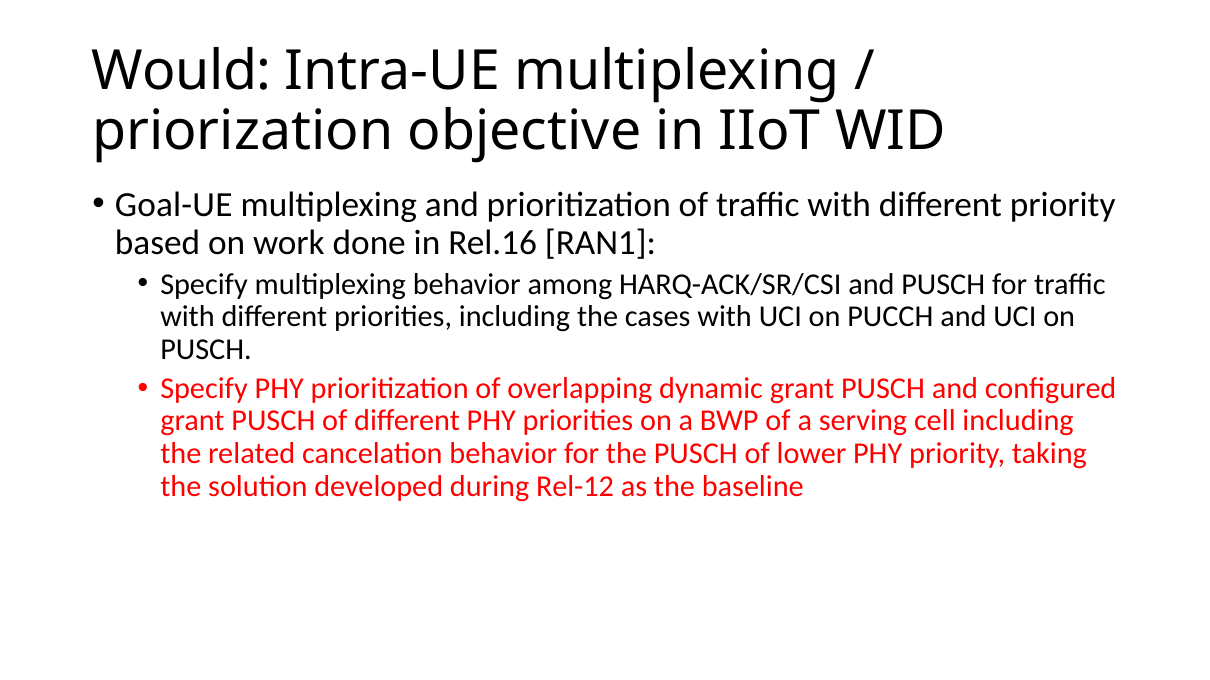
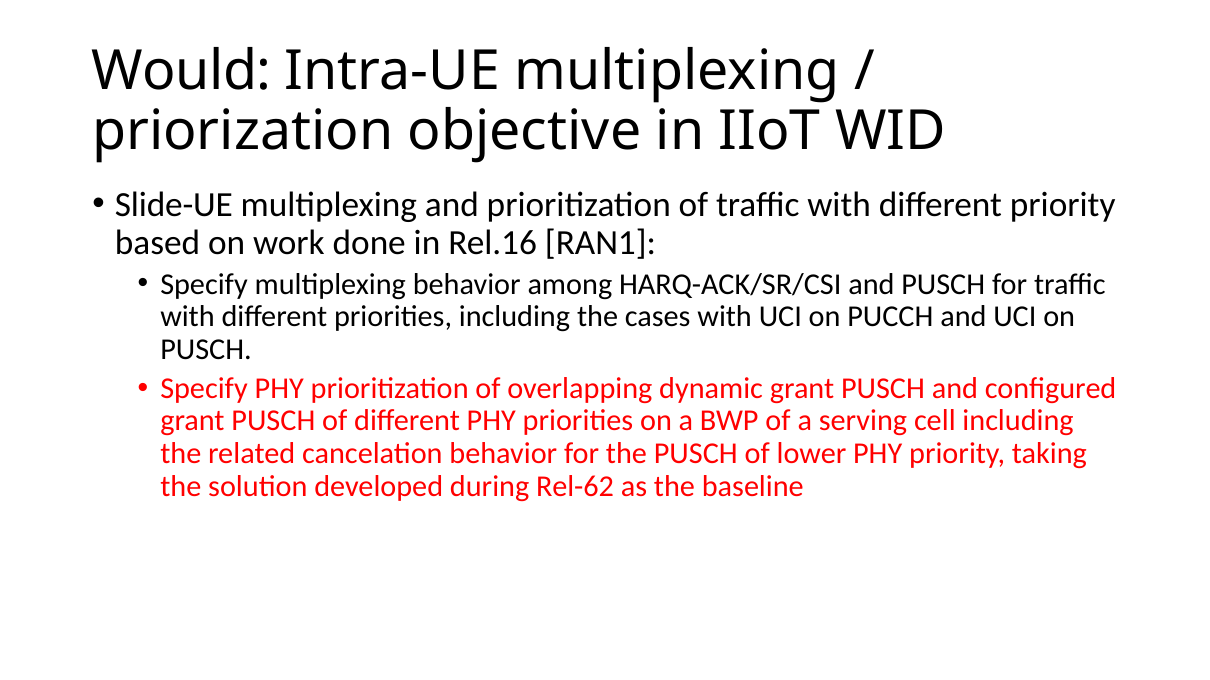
Goal-UE: Goal-UE -> Slide-UE
Rel-12: Rel-12 -> Rel-62
